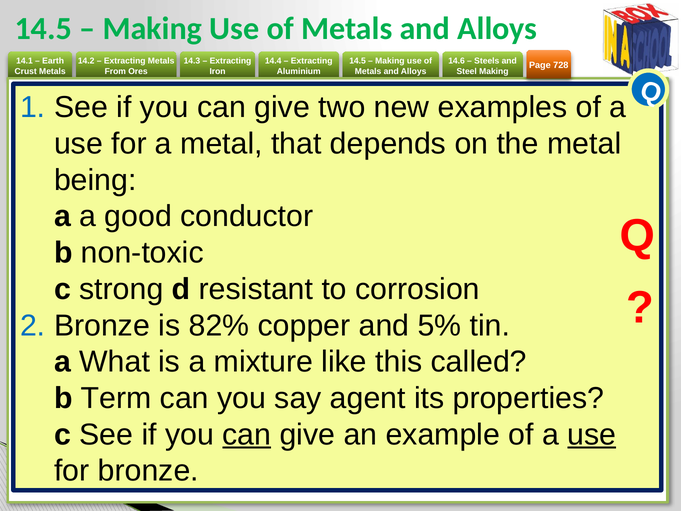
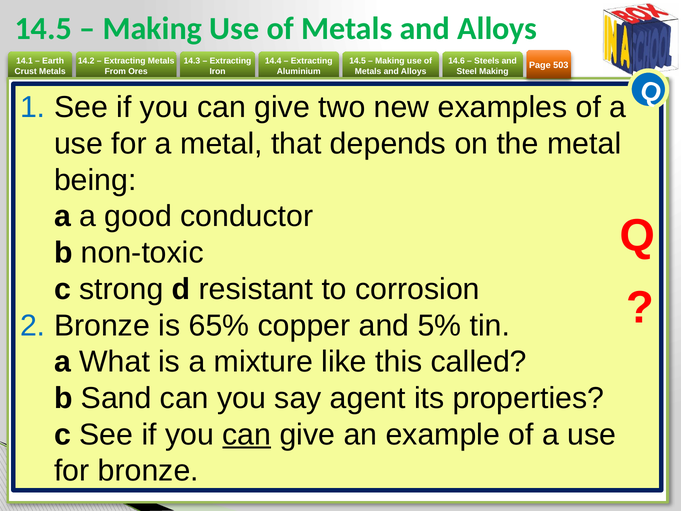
728: 728 -> 503
82%: 82% -> 65%
Term: Term -> Sand
use at (592, 434) underline: present -> none
